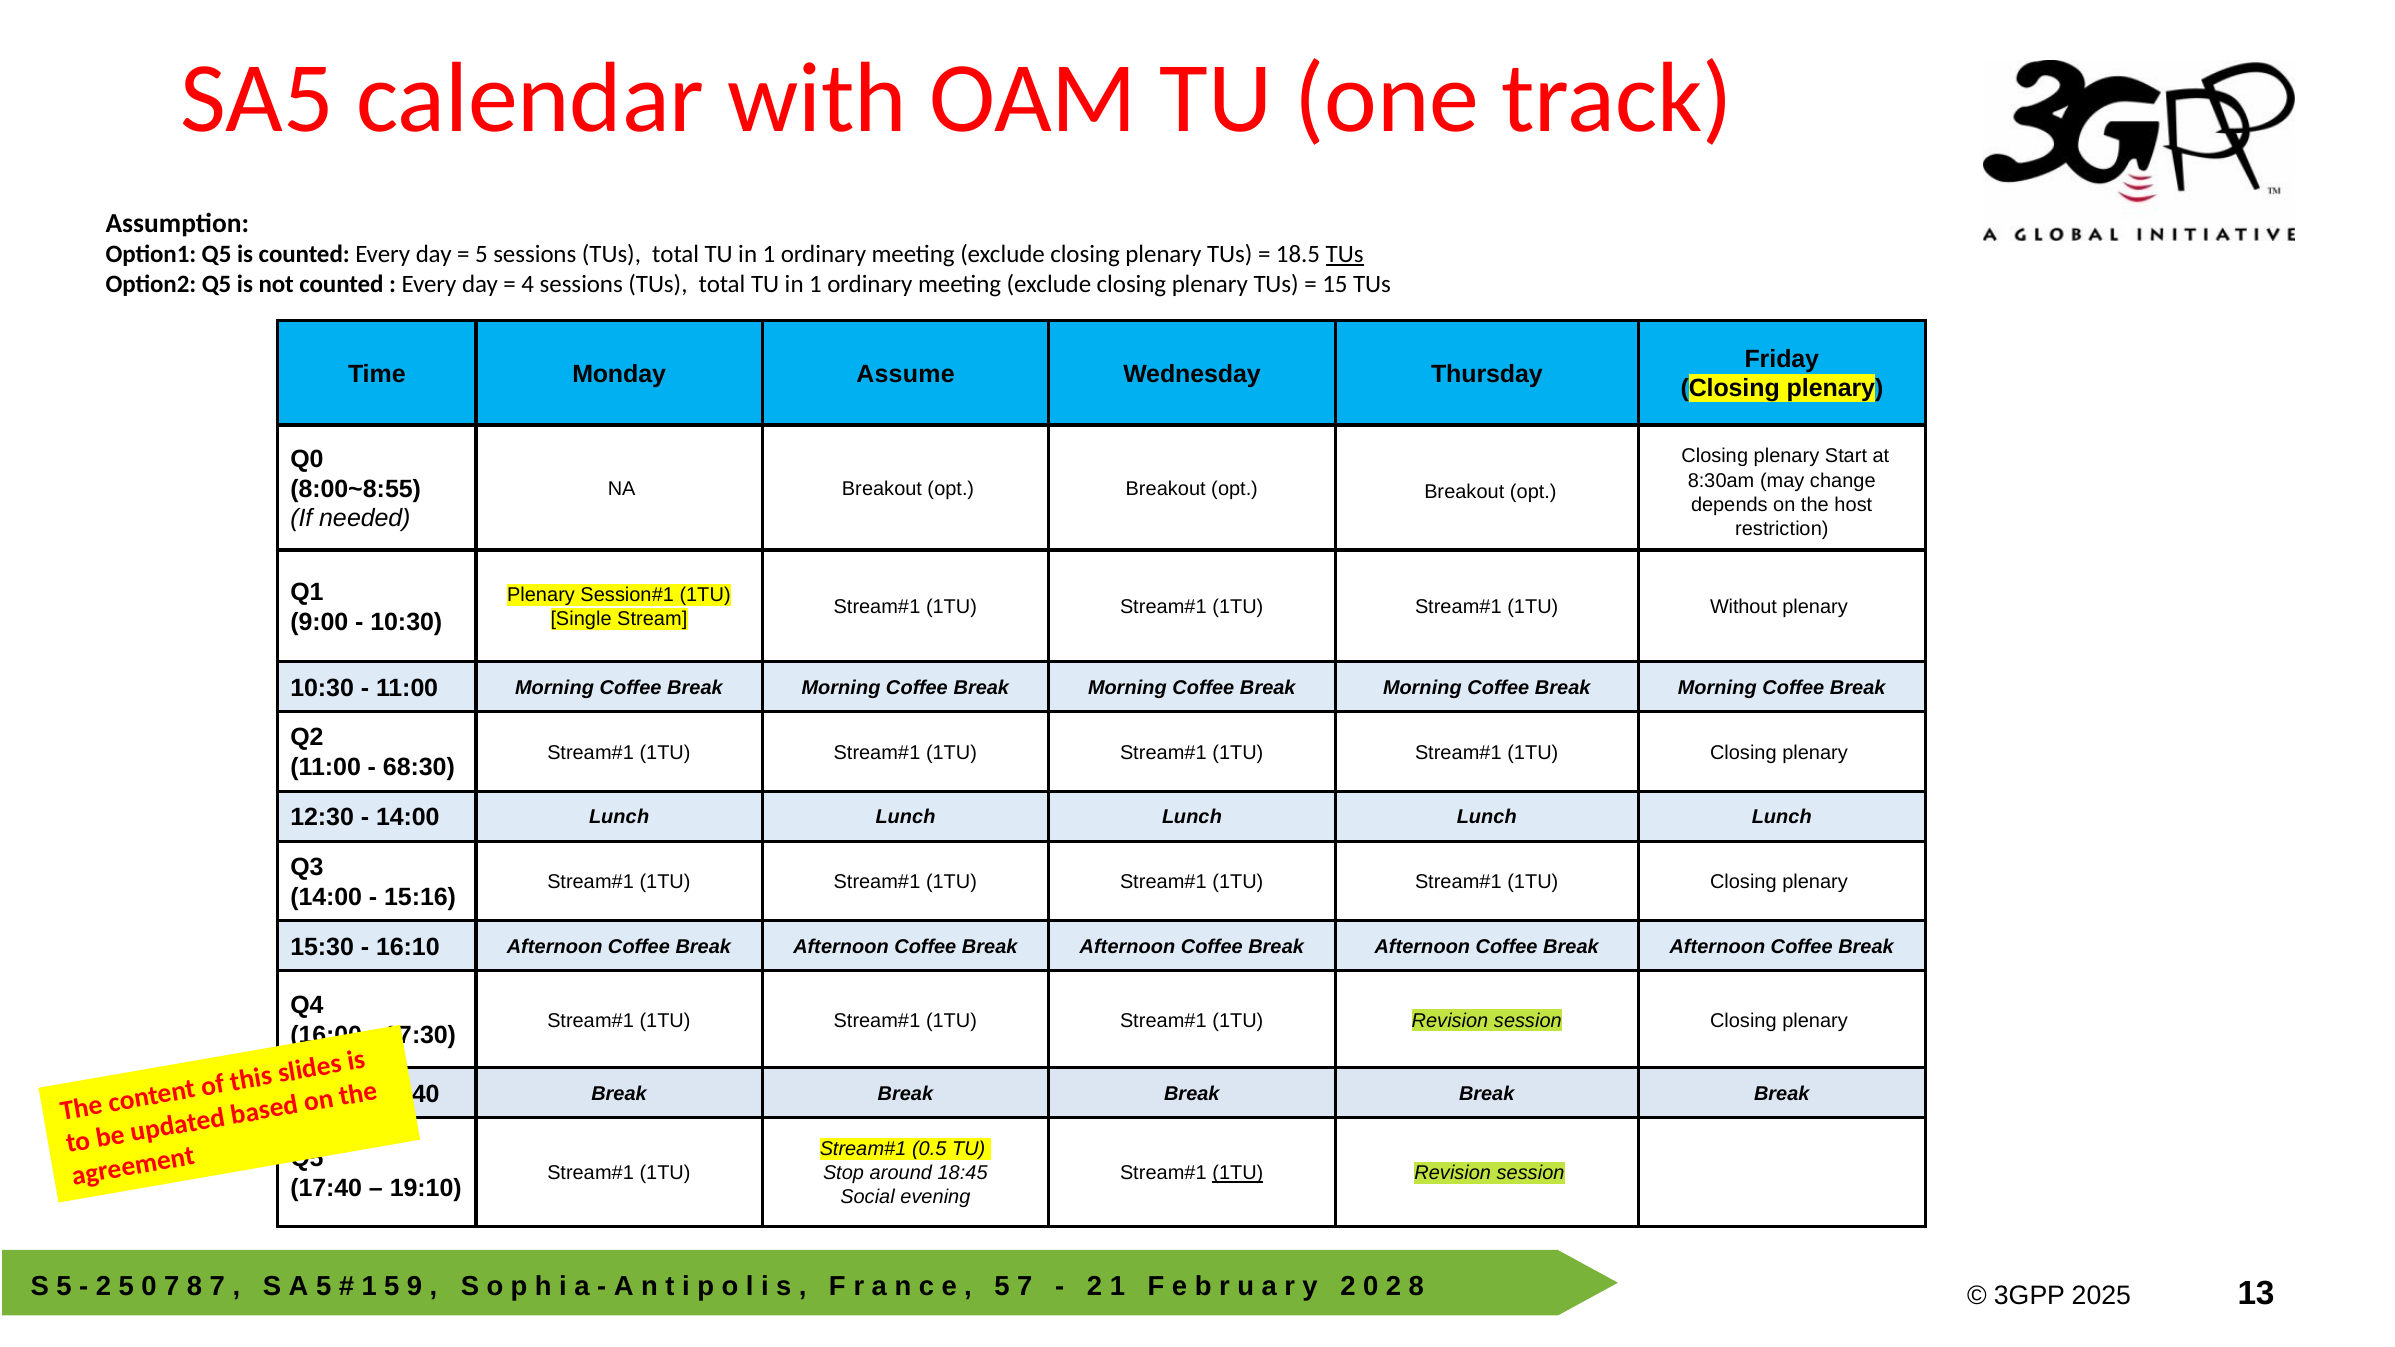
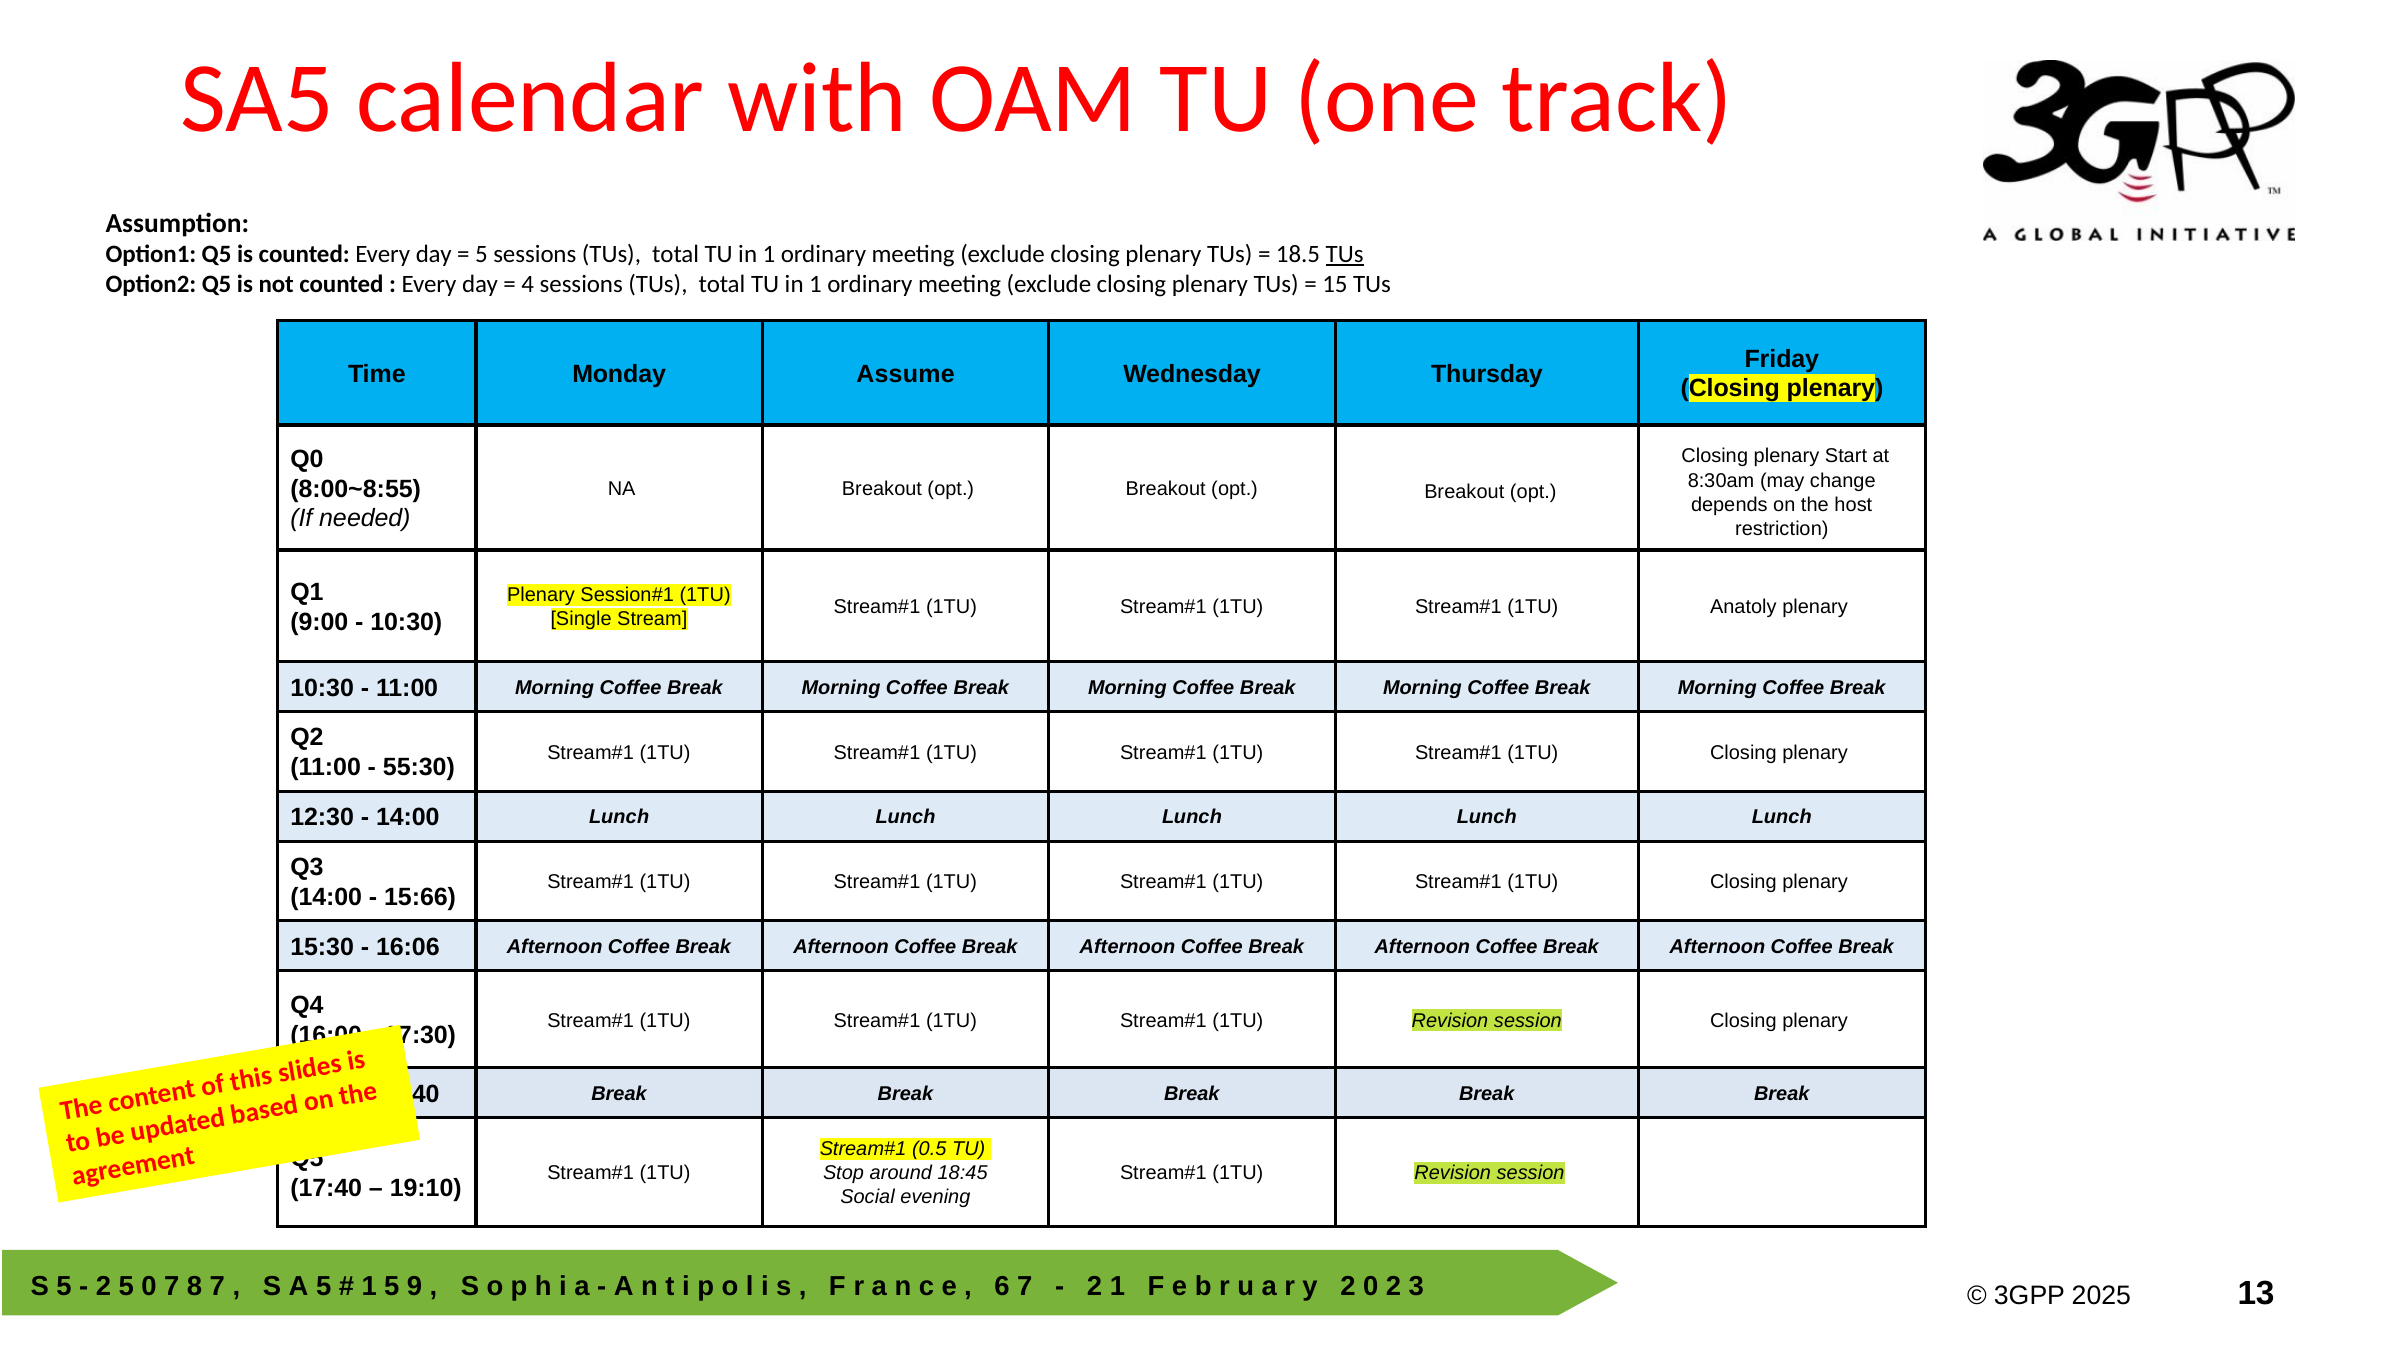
Without: Without -> Anatoly
68:30: 68:30 -> 55:30
15:16: 15:16 -> 15:66
16:10: 16:10 -> 16:06
1TU at (1238, 1173) underline: present -> none
5 at (1002, 1286): 5 -> 6
8 at (1416, 1286): 8 -> 3
